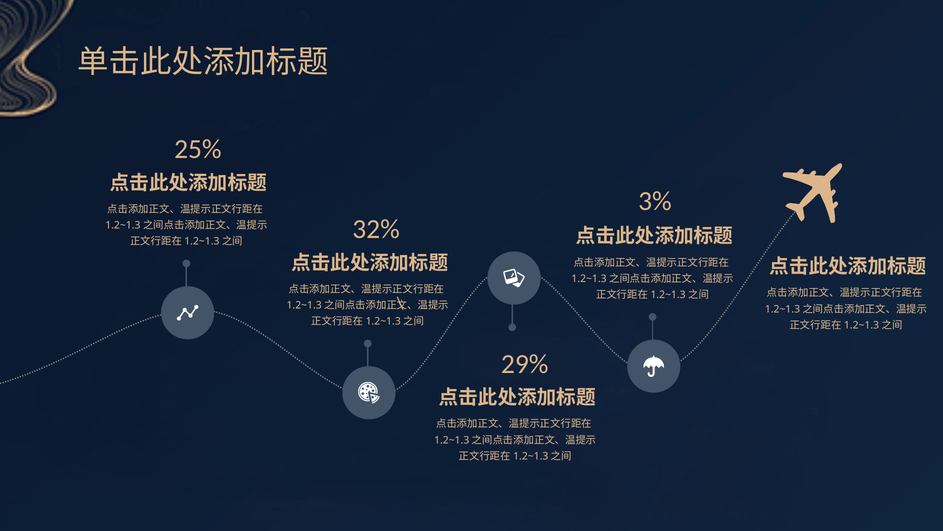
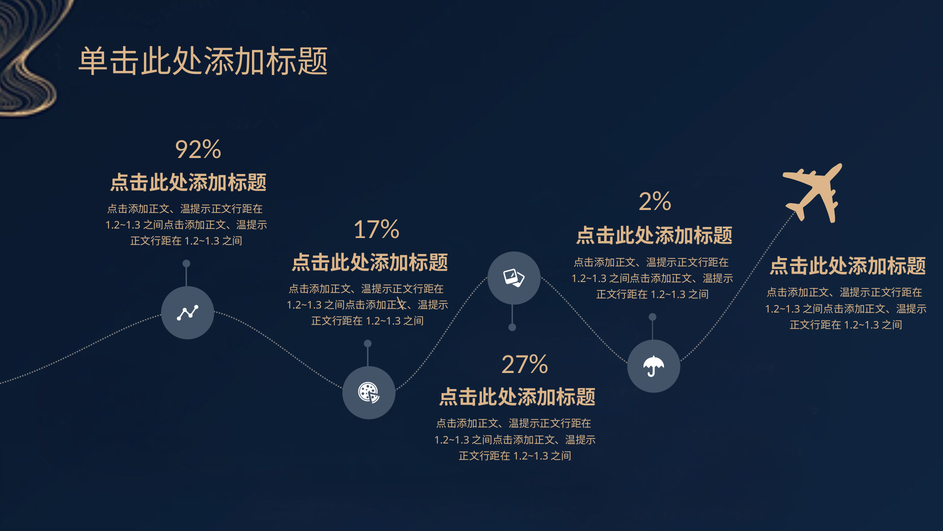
25%: 25% -> 92%
3%: 3% -> 2%
32%: 32% -> 17%
29%: 29% -> 27%
